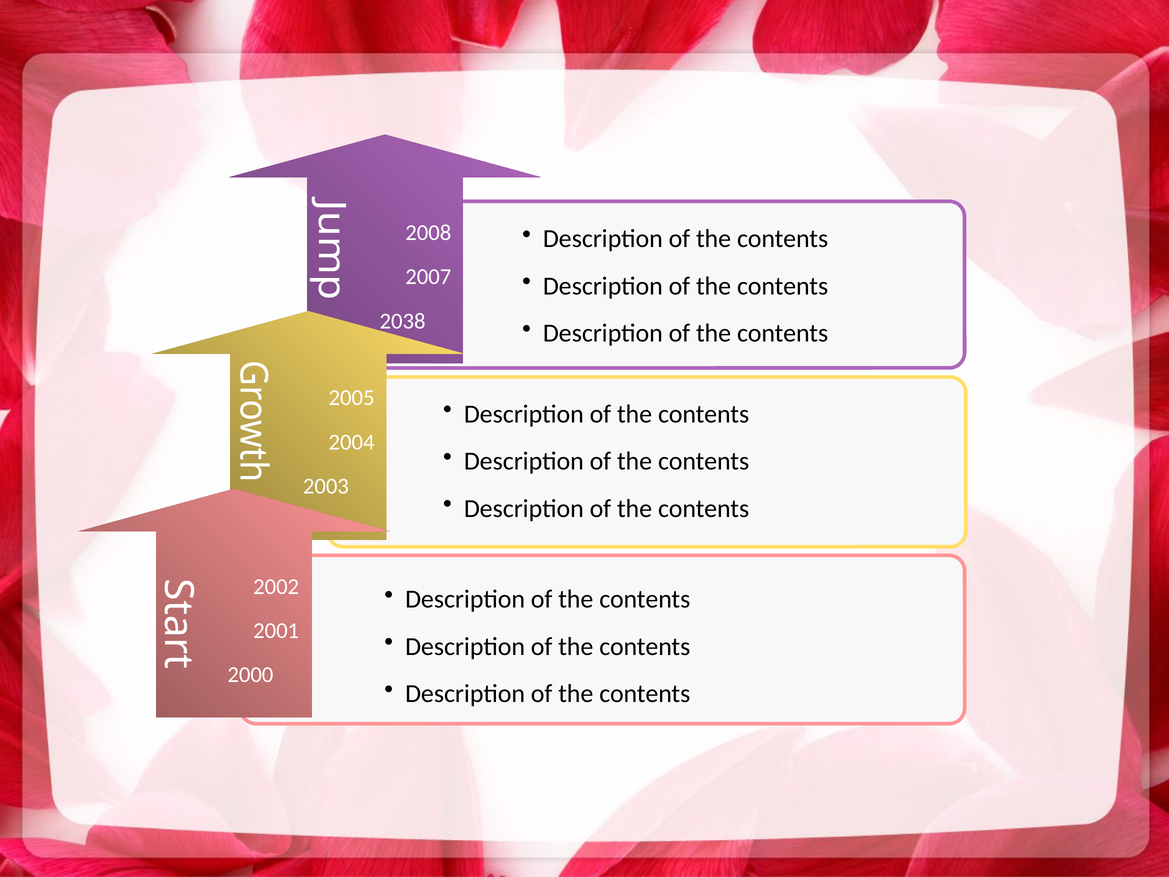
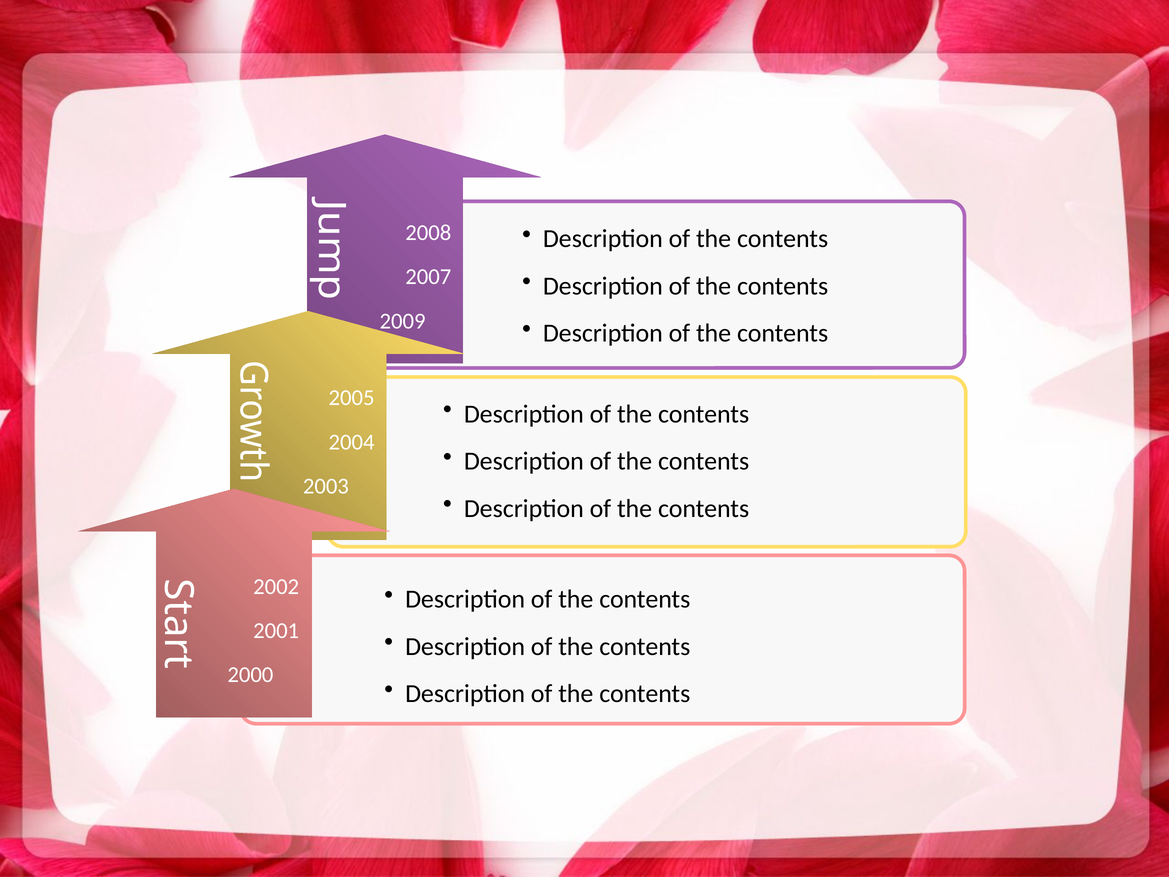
2038: 2038 -> 2009
